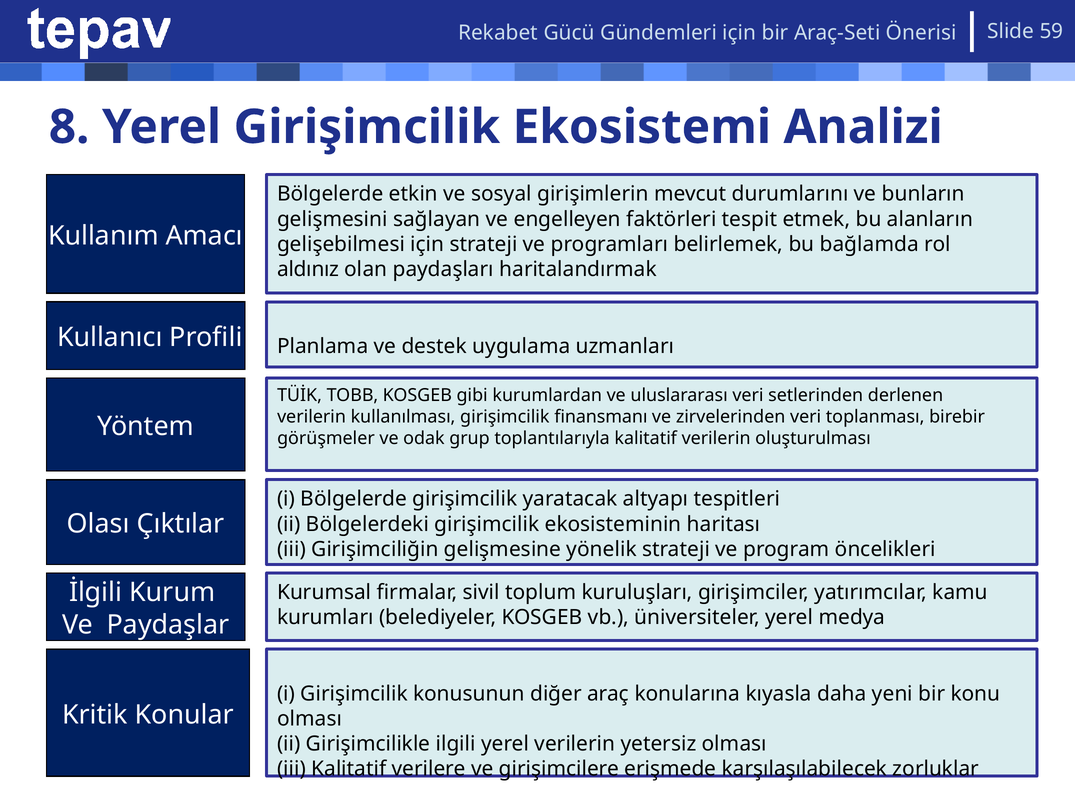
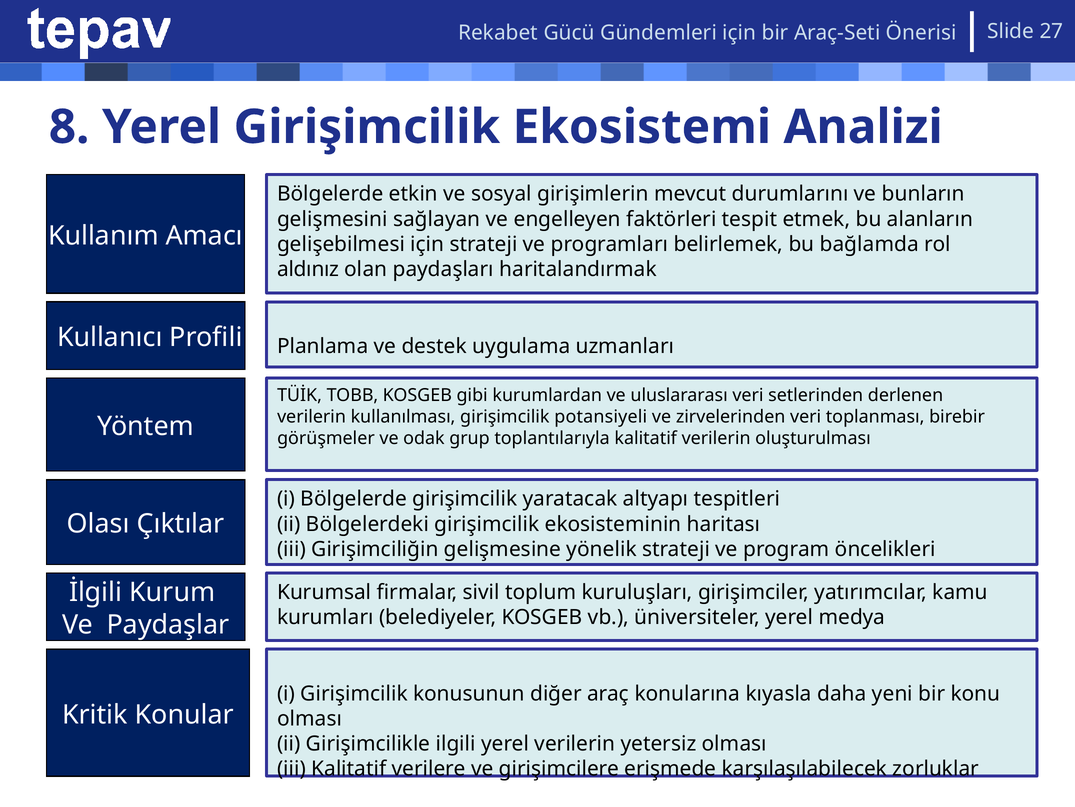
59: 59 -> 27
finansmanı: finansmanı -> potansiyeli
